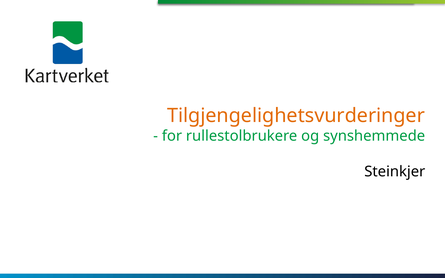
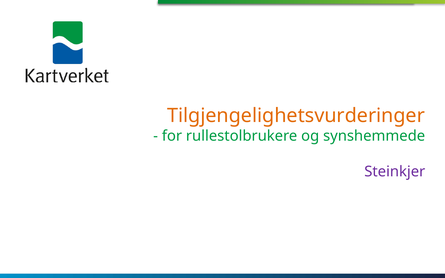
Steinkjer colour: black -> purple
